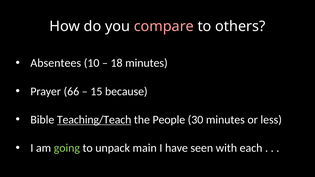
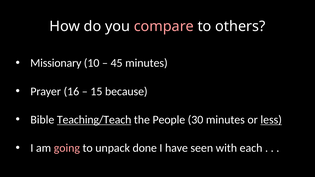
Absentees: Absentees -> Missionary
18: 18 -> 45
66: 66 -> 16
less underline: none -> present
going colour: light green -> pink
main: main -> done
